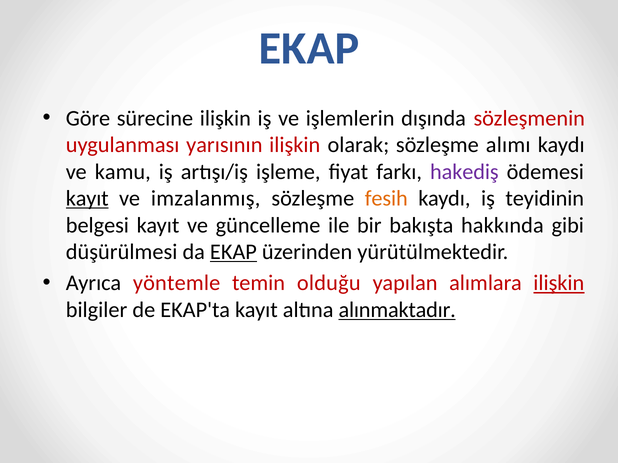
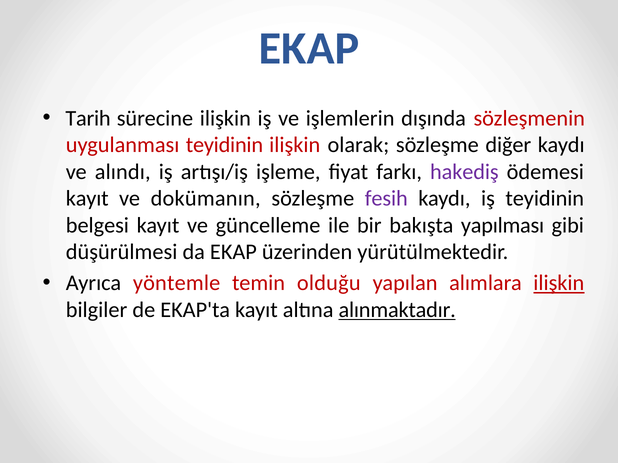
Göre: Göre -> Tarih
uygulanması yarısının: yarısının -> teyidinin
alımı: alımı -> diğer
kamu: kamu -> alındı
kayıt at (87, 199) underline: present -> none
imzalanmış: imzalanmış -> dokümanın
fesih colour: orange -> purple
hakkında: hakkında -> yapılması
EKAP at (233, 252) underline: present -> none
